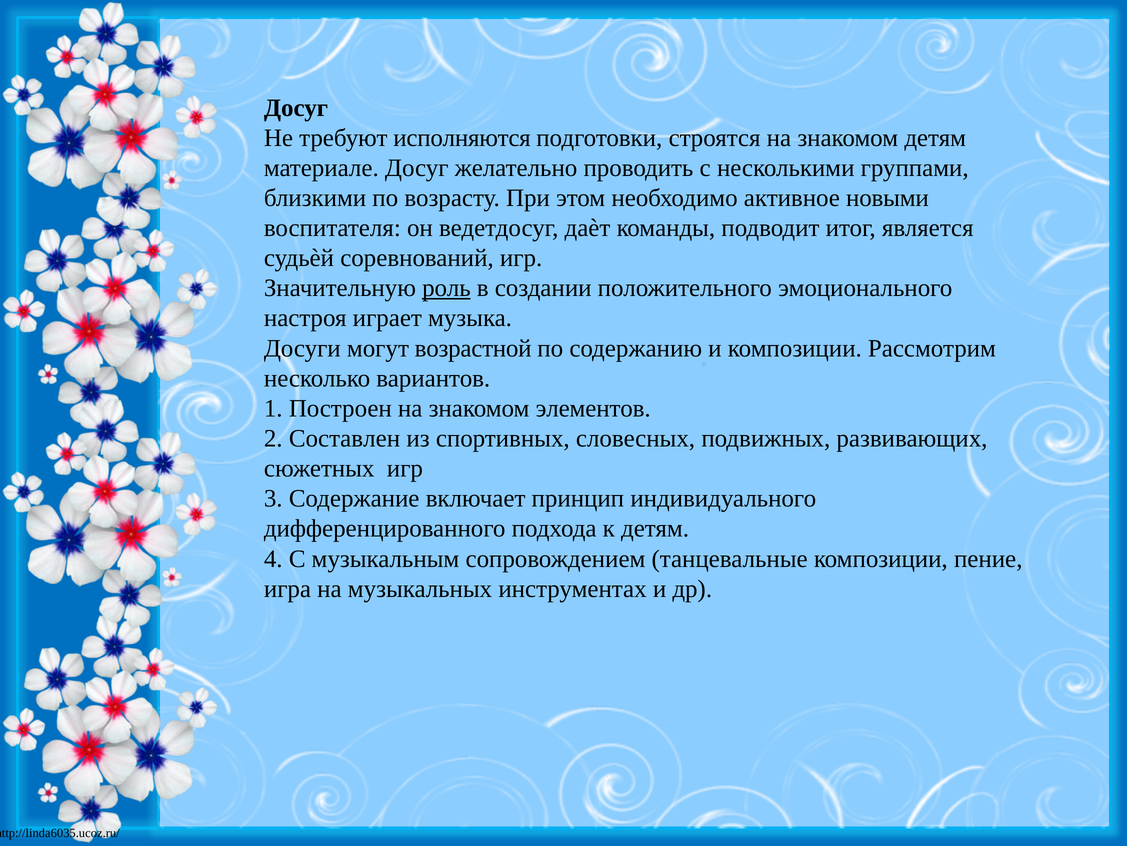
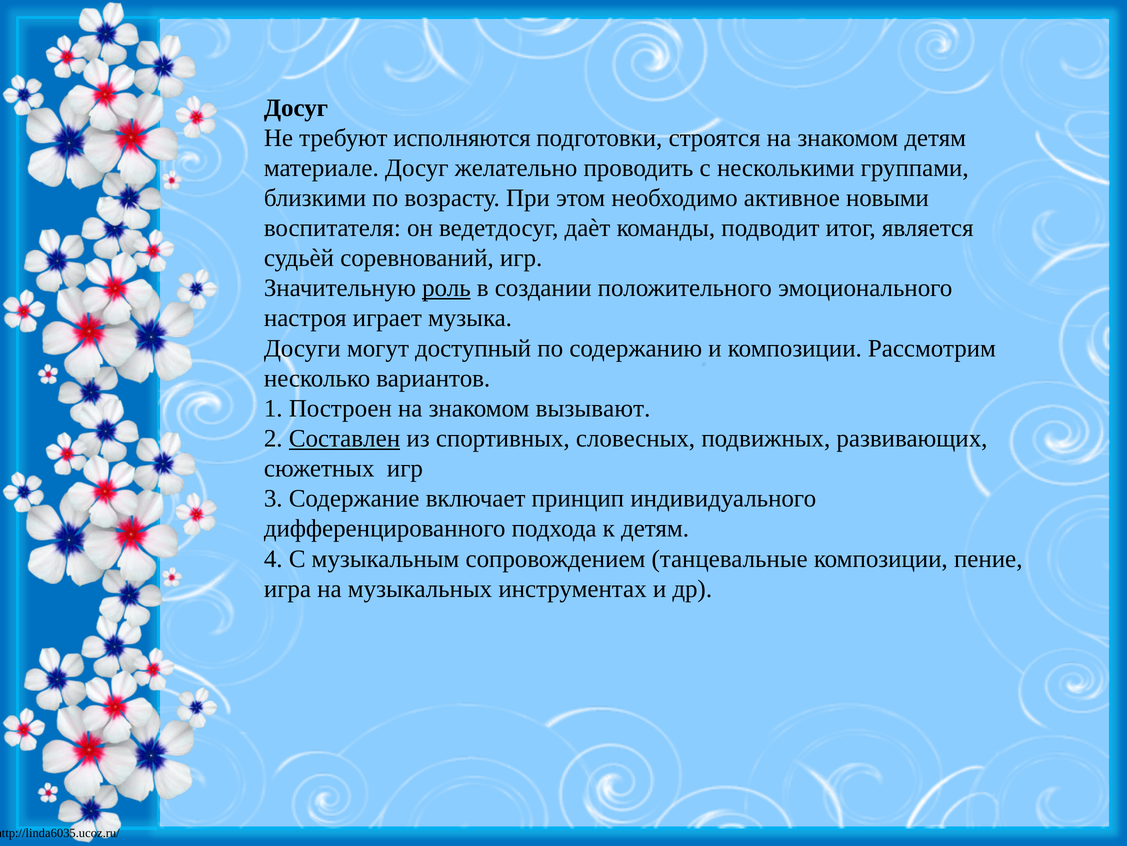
возрастной: возрастной -> доступный
элементов: элементов -> вызывают
Составлен underline: none -> present
